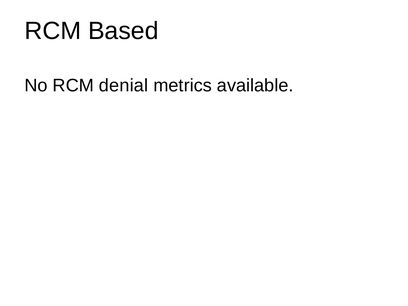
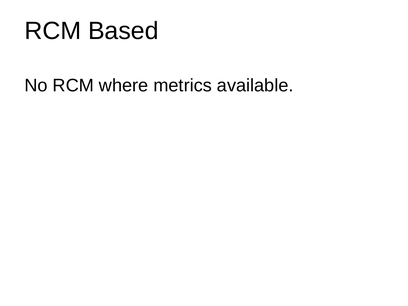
denial: denial -> where
